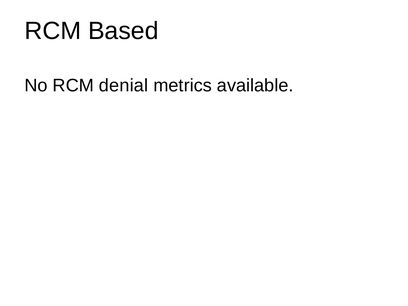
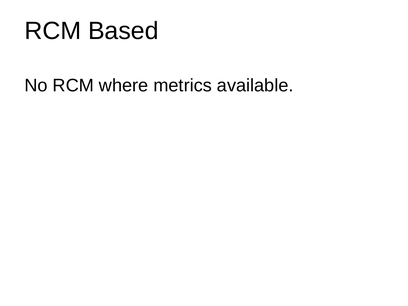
denial: denial -> where
